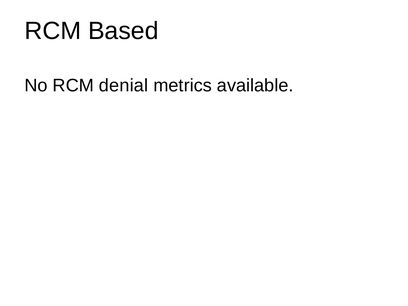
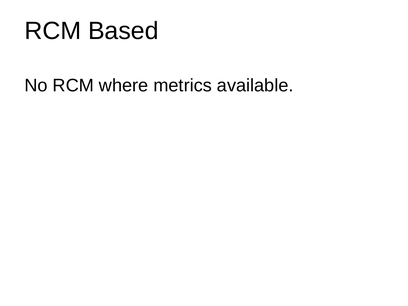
denial: denial -> where
